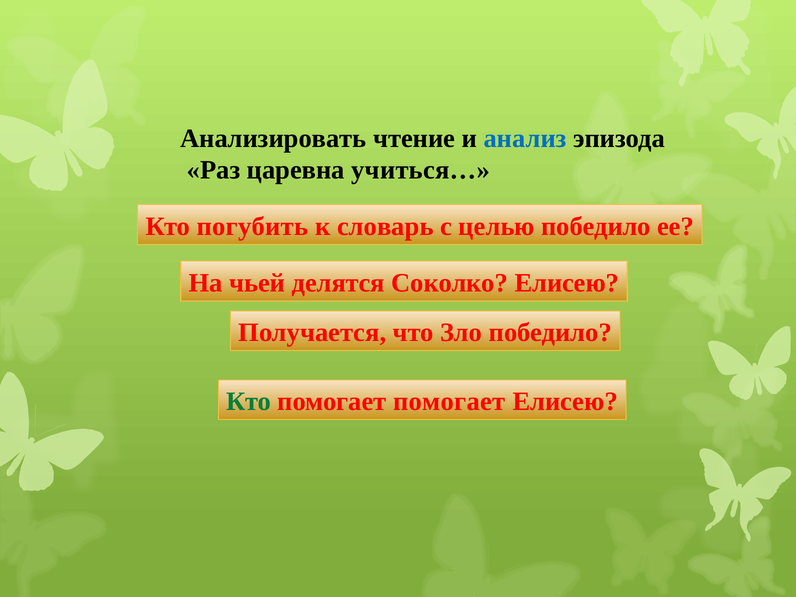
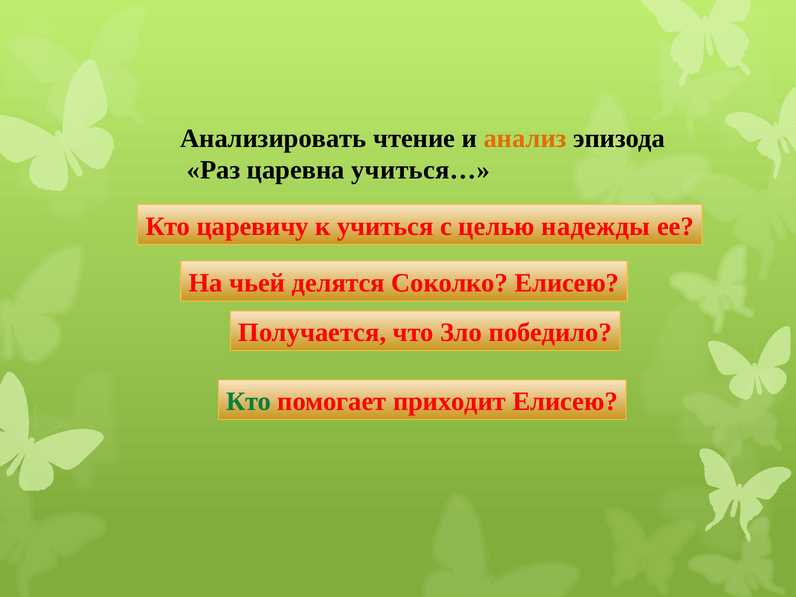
анализ colour: blue -> orange
погубить: погубить -> царевичу
словарь: словарь -> учиться
целью победило: победило -> надежды
помогает помогает: помогает -> приходит
